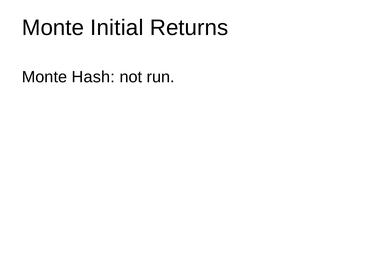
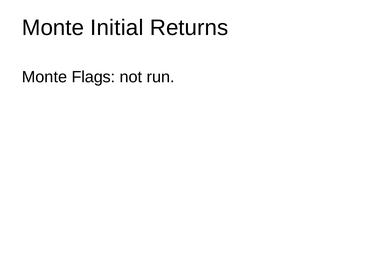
Hash: Hash -> Flags
